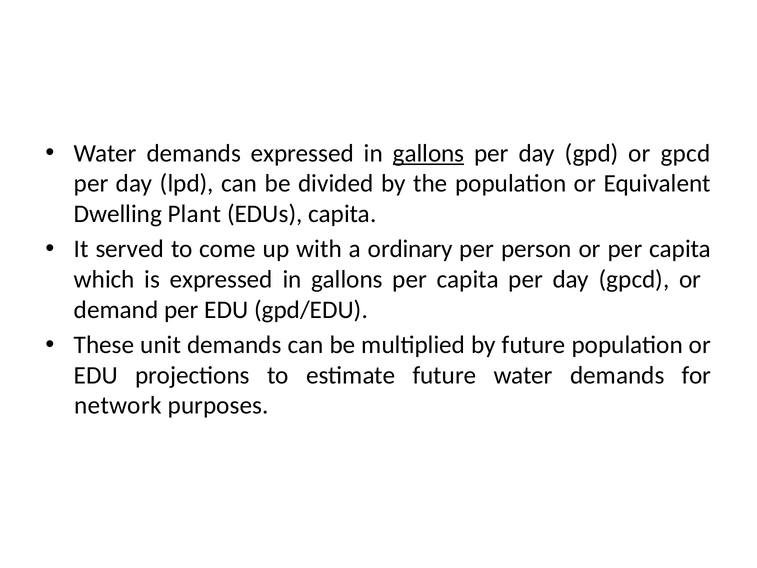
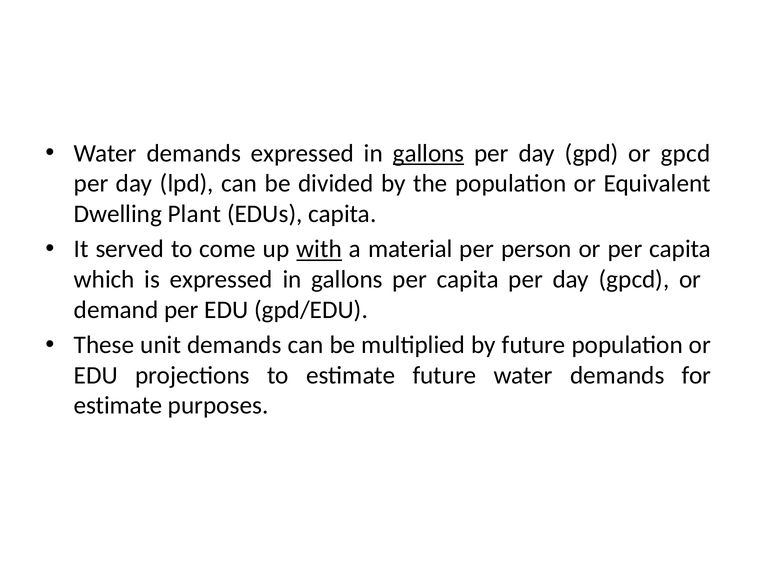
with underline: none -> present
ordinary: ordinary -> material
network at (118, 405): network -> estimate
